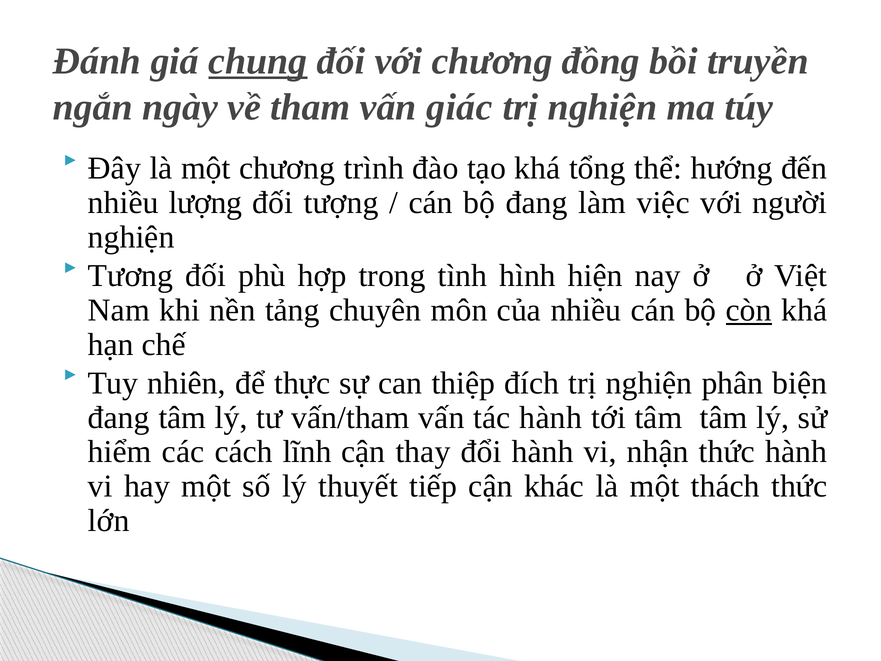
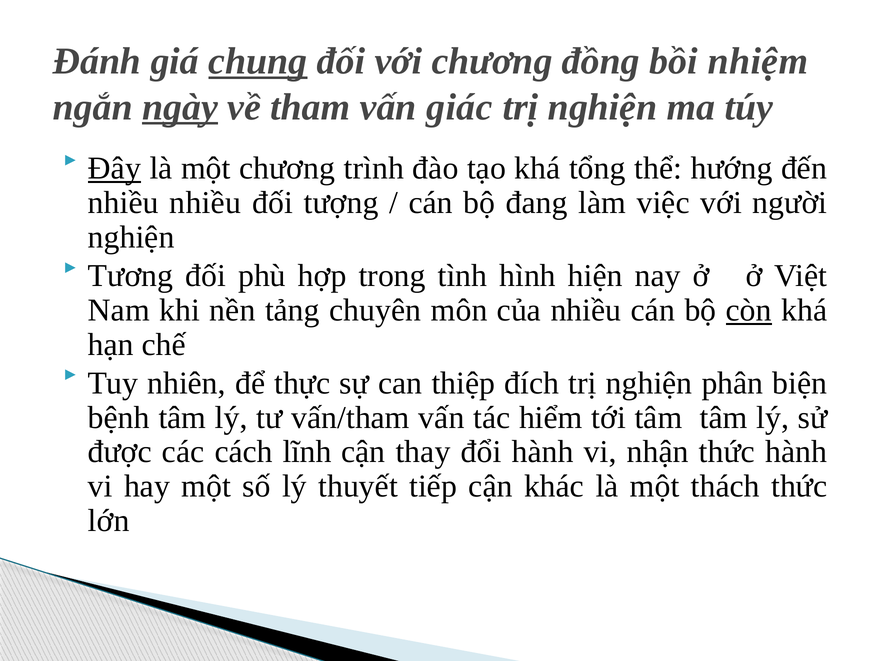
truyền: truyền -> nhiệm
ngày underline: none -> present
Đây underline: none -> present
nhiều lượng: lượng -> nhiều
đang at (119, 417): đang -> bệnh
tác hành: hành -> hiểm
hiểm: hiểm -> được
